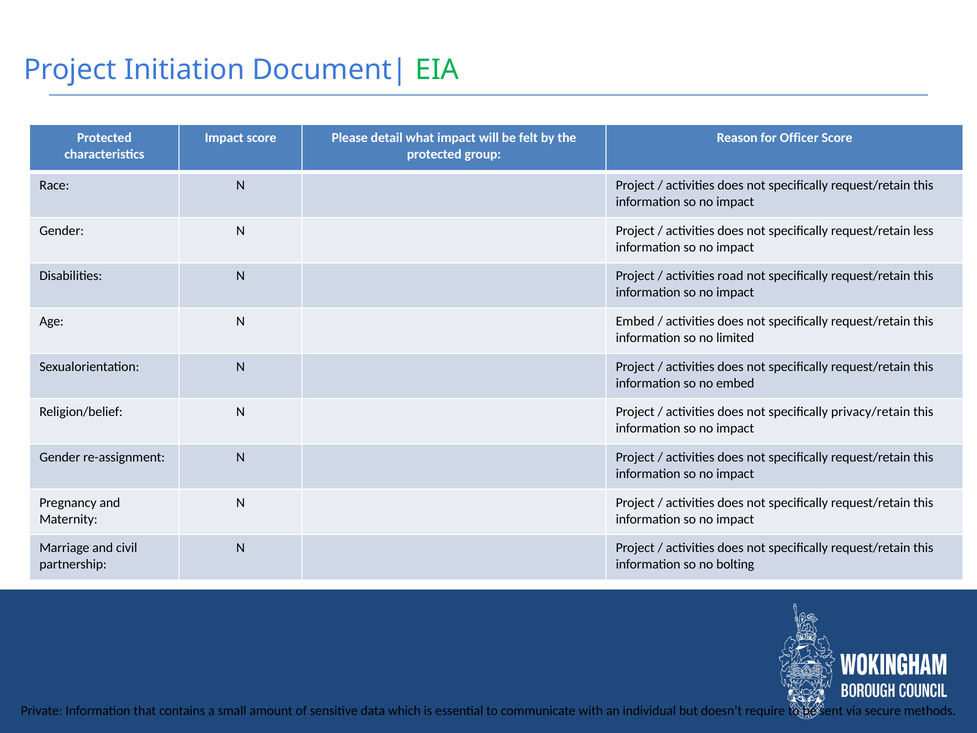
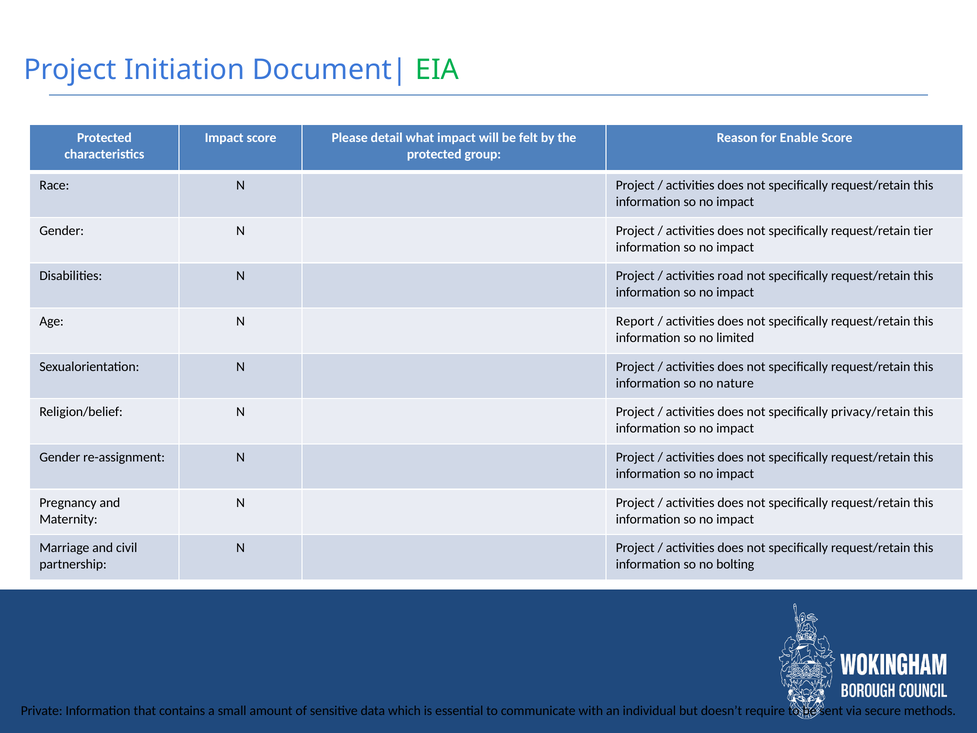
Officer: Officer -> Enable
less: less -> tier
N Embed: Embed -> Report
no embed: embed -> nature
